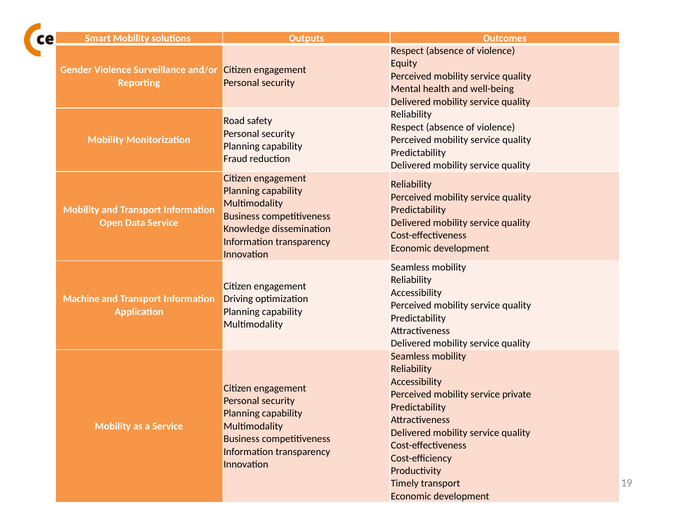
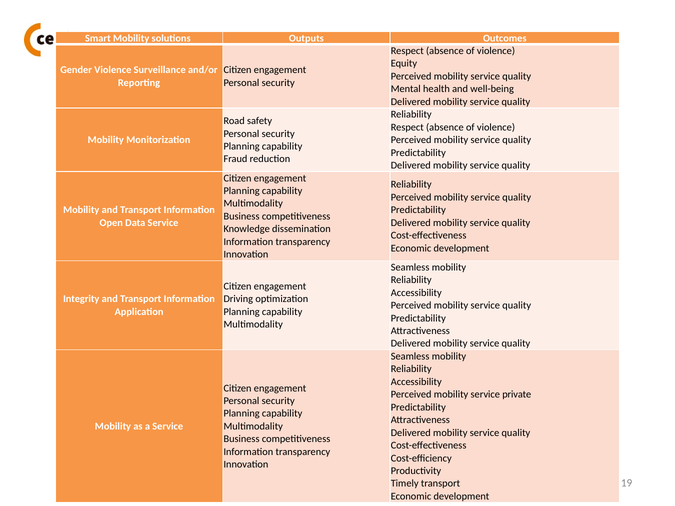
Machine: Machine -> Integrity
